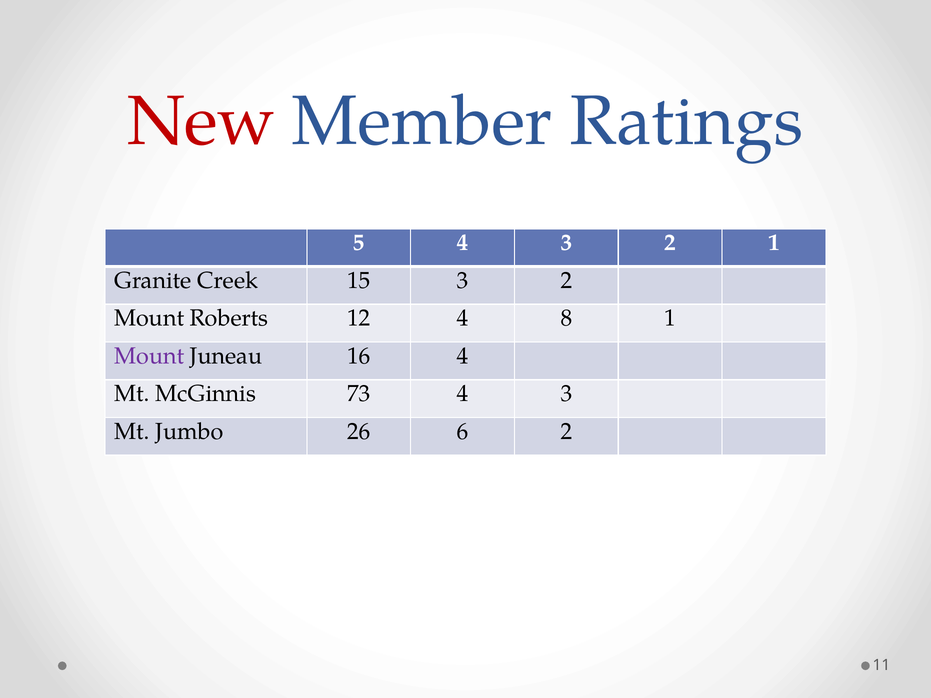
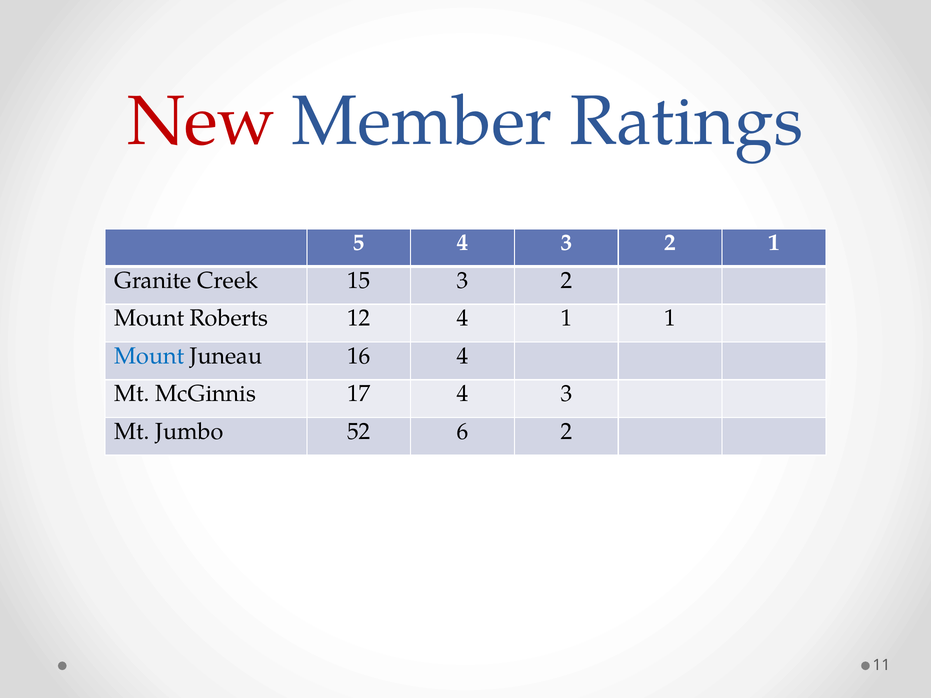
4 8: 8 -> 1
Mount at (149, 356) colour: purple -> blue
73: 73 -> 17
26: 26 -> 52
